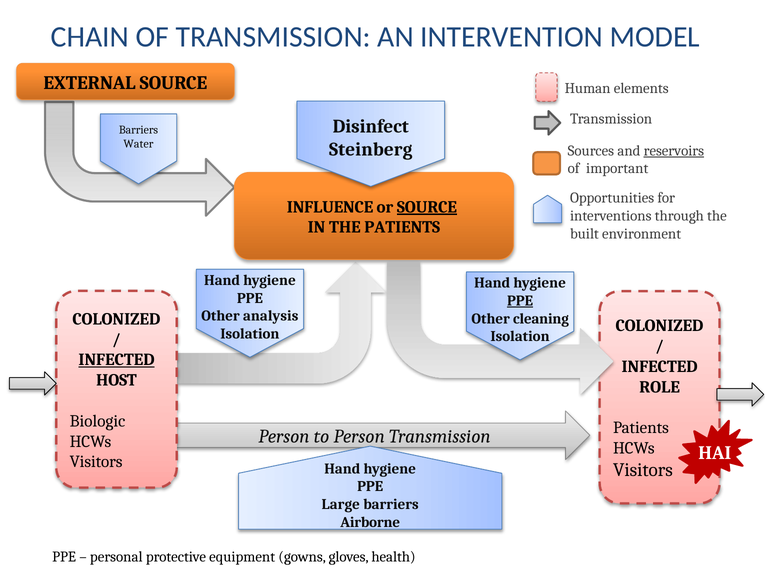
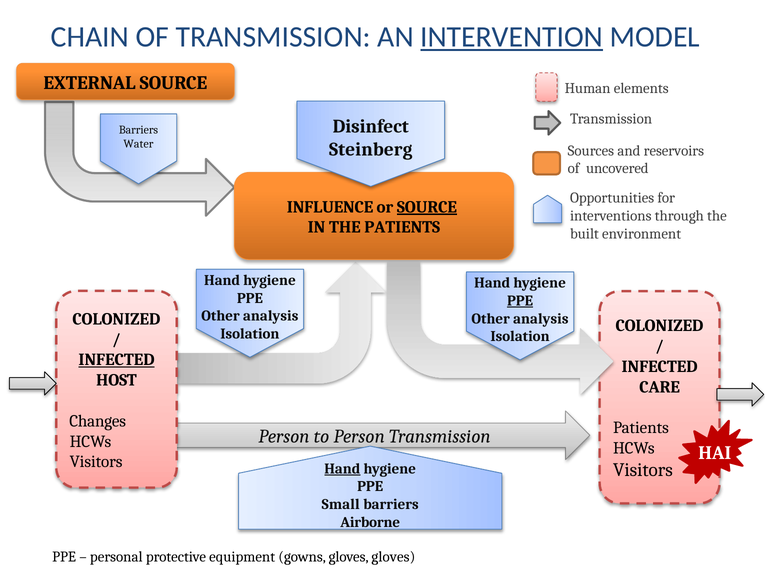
INTERVENTION underline: none -> present
reservoirs underline: present -> none
important: important -> uncovered
cleaning at (541, 318): cleaning -> analysis
ROLE: ROLE -> CARE
Biologic: Biologic -> Changes
Hand at (342, 468) underline: none -> present
Large: Large -> Small
gloves health: health -> gloves
